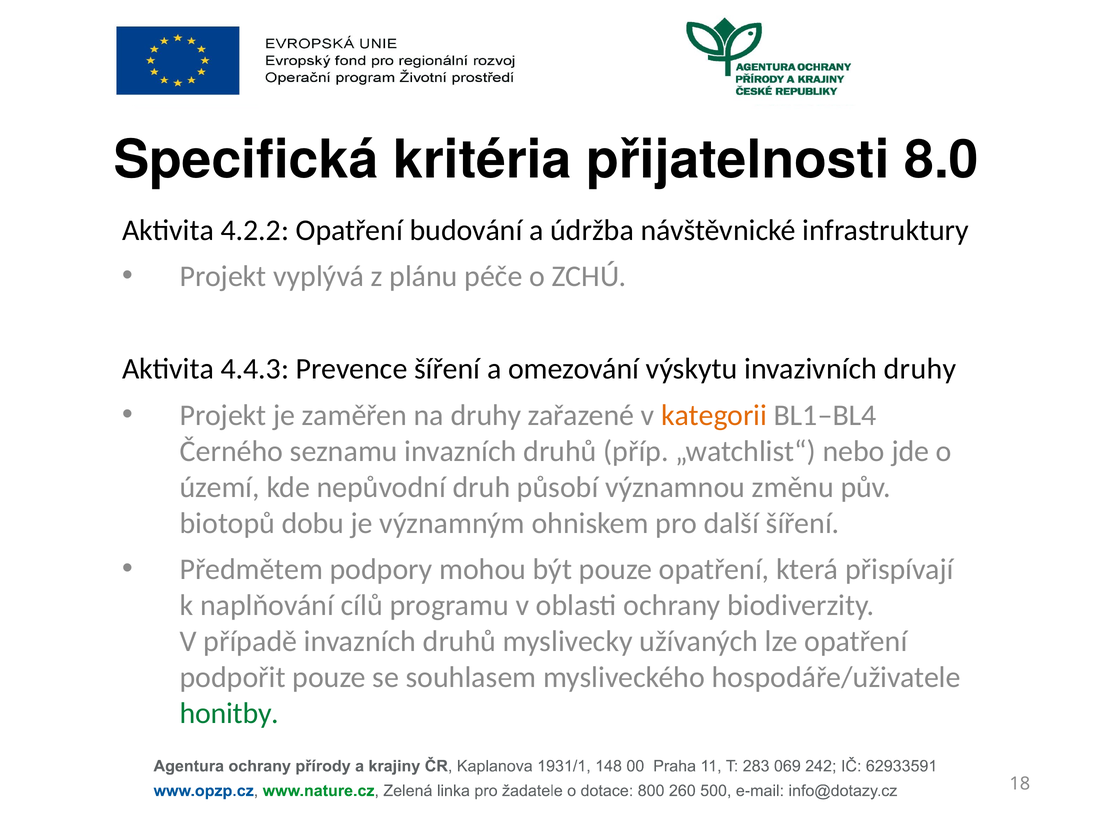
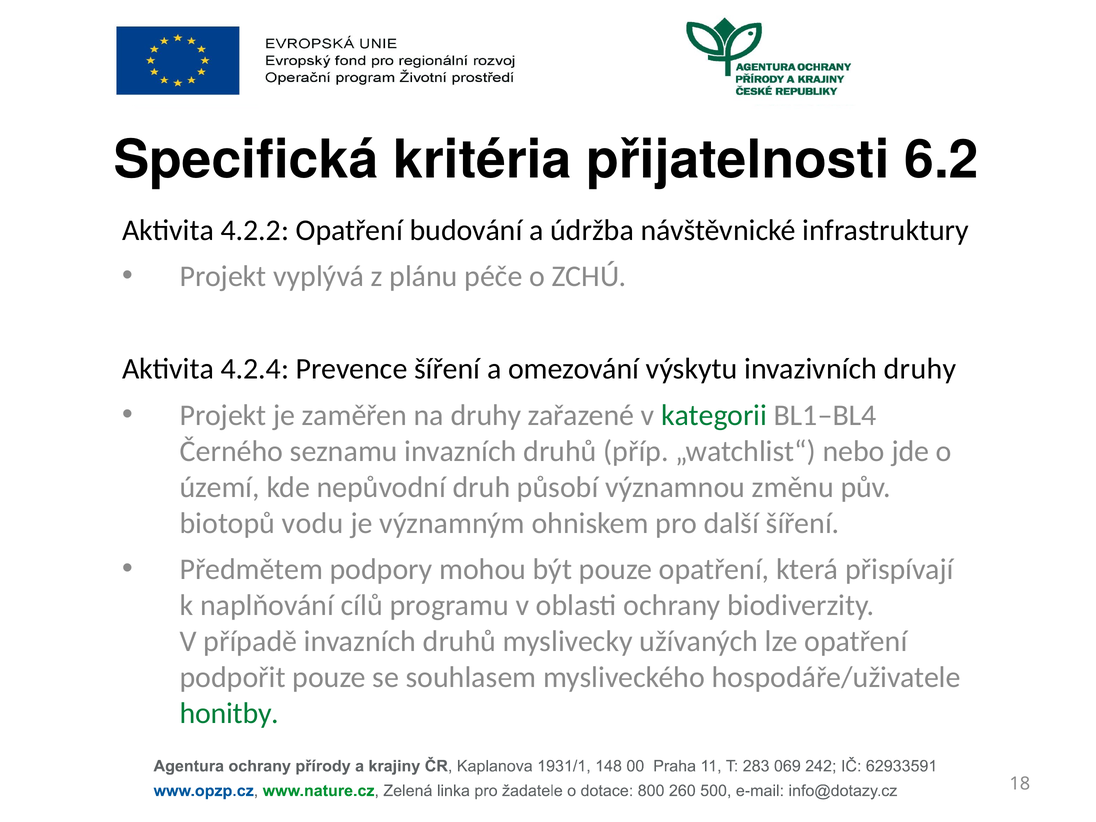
8.0: 8.0 -> 6.2
4.4.3: 4.4.3 -> 4.2.4
kategorii colour: orange -> green
dobu: dobu -> vodu
